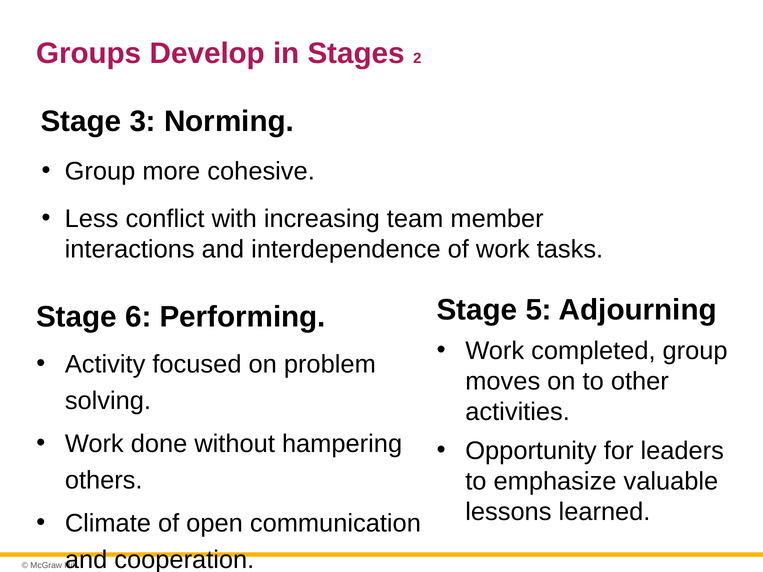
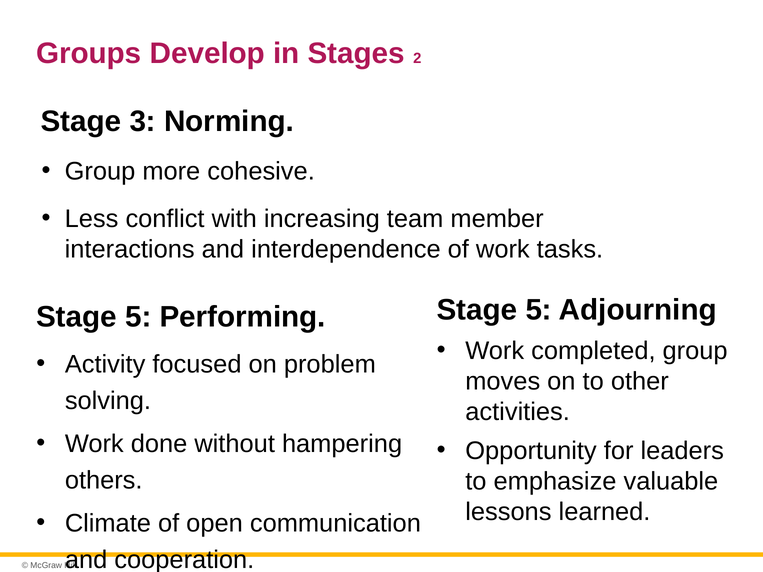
6 at (138, 317): 6 -> 5
